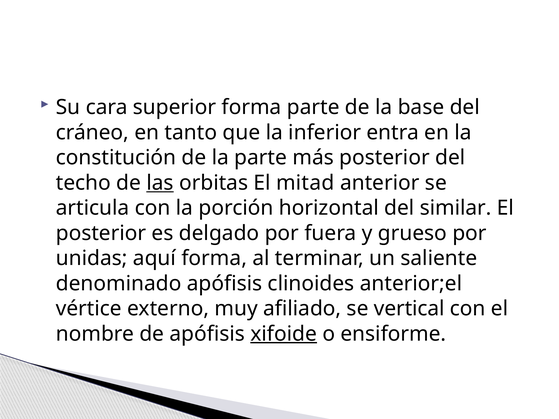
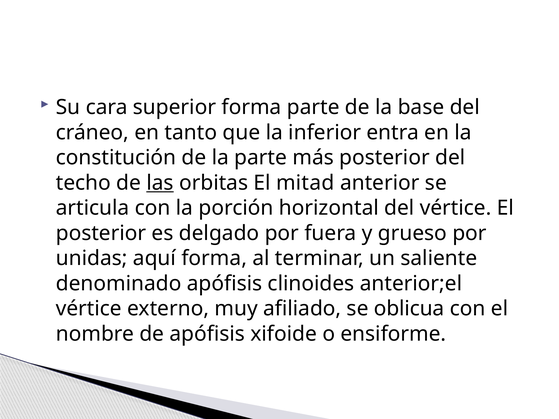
del similar: similar -> vértice
vertical: vertical -> oblicua
xifoide underline: present -> none
